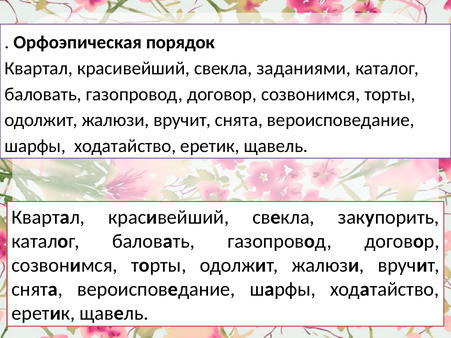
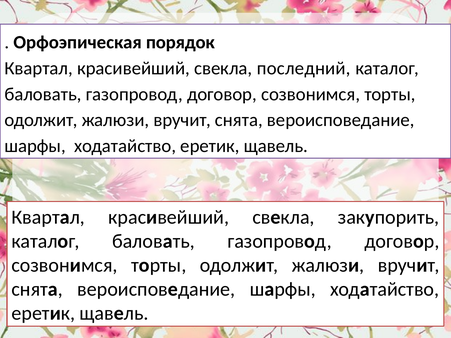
заданиями: заданиями -> последний
